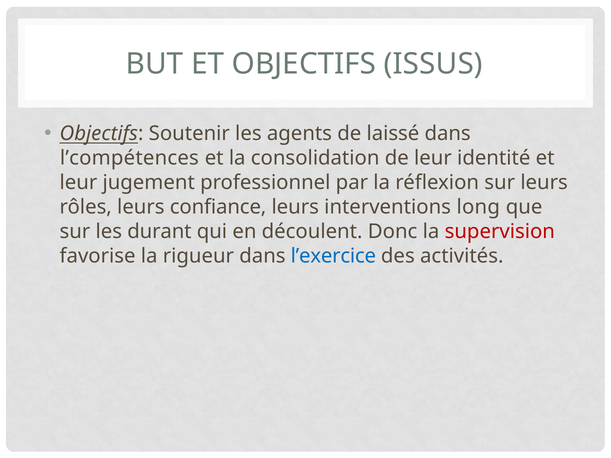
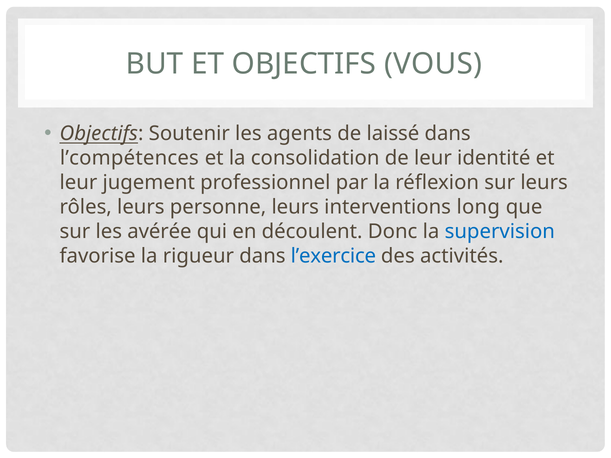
ISSUS: ISSUS -> VOUS
confiance: confiance -> personne
durant: durant -> avérée
supervision colour: red -> blue
